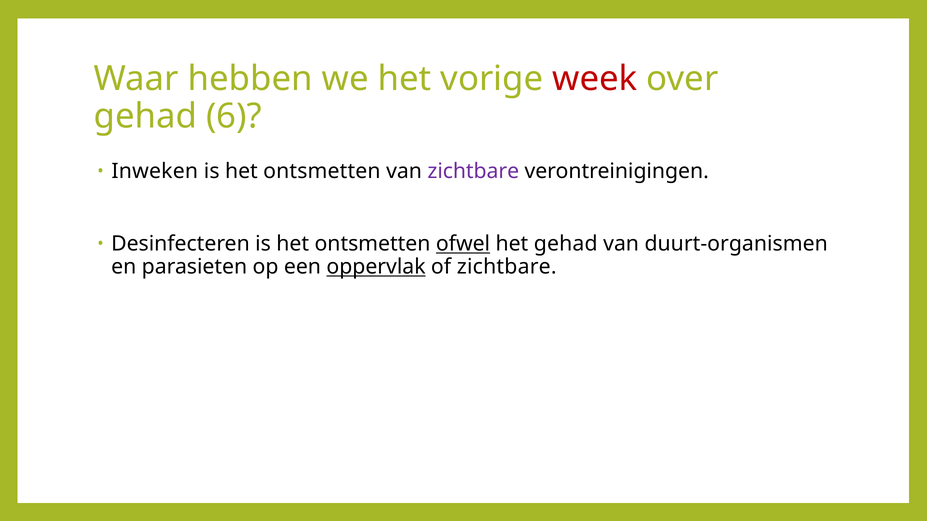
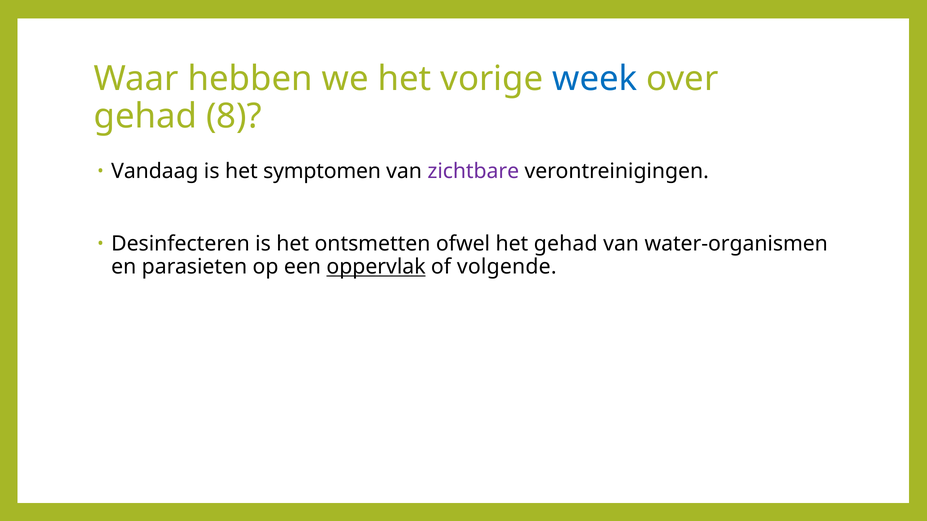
week colour: red -> blue
6: 6 -> 8
Inweken: Inweken -> Vandaag
ontsmetten at (322, 171): ontsmetten -> symptomen
ofwel underline: present -> none
duurt-organismen: duurt-organismen -> water-organismen
of zichtbare: zichtbare -> volgende
